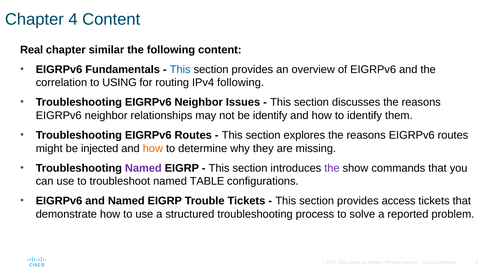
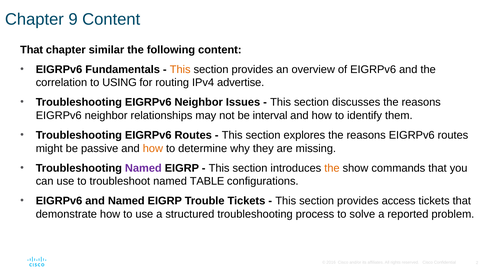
4: 4 -> 9
Real at (32, 50): Real -> That
This at (180, 69) colour: blue -> orange
IPv4 following: following -> advertise
be identify: identify -> interval
injected: injected -> passive
the at (332, 168) colour: purple -> orange
